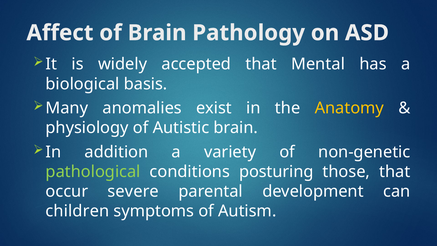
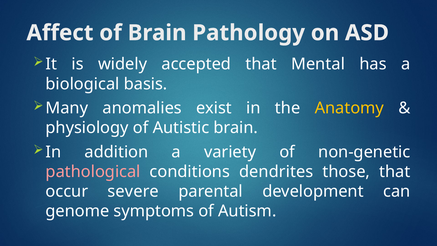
pathological colour: light green -> pink
posturing: posturing -> dendrites
children: children -> genome
